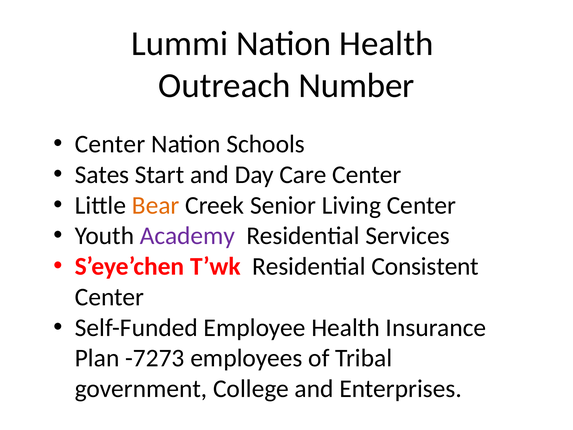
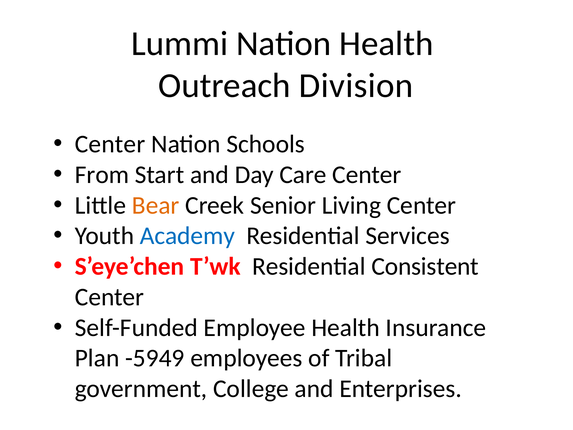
Number: Number -> Division
Sates: Sates -> From
Academy colour: purple -> blue
-7273: -7273 -> -5949
